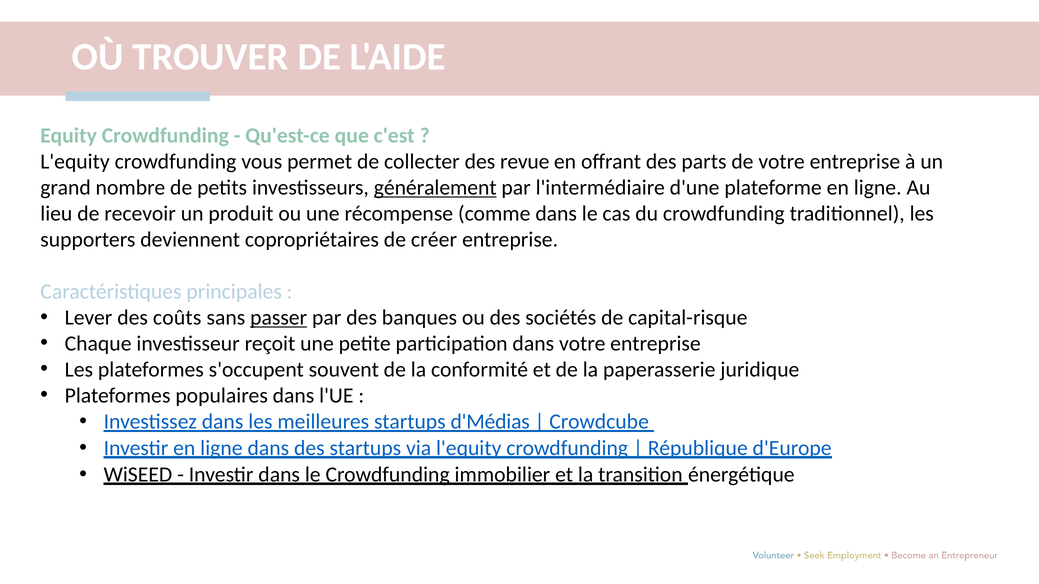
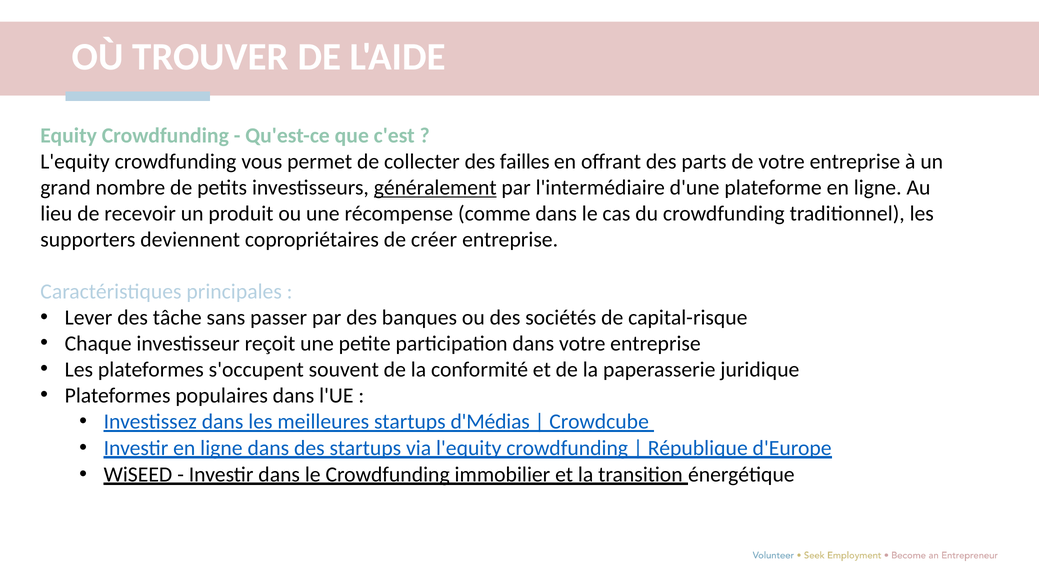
revue: revue -> failles
coûts: coûts -> tâche
passer underline: present -> none
